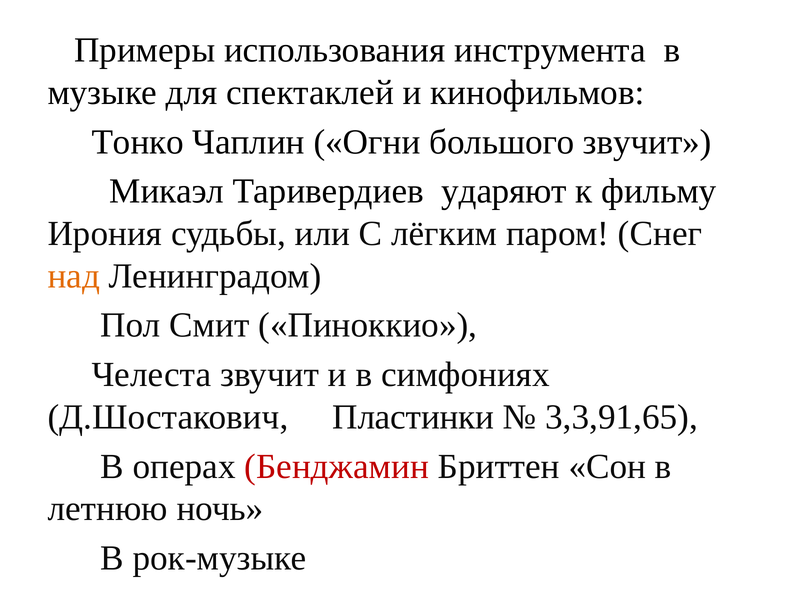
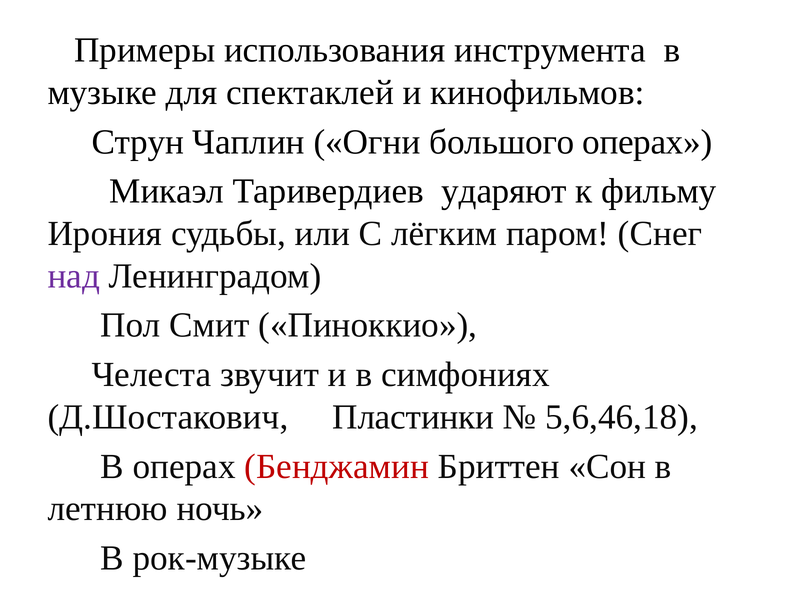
Тонко: Тонко -> Струн
большого звучит: звучит -> операх
над colour: orange -> purple
3,3,91,65: 3,3,91,65 -> 5,6,46,18
